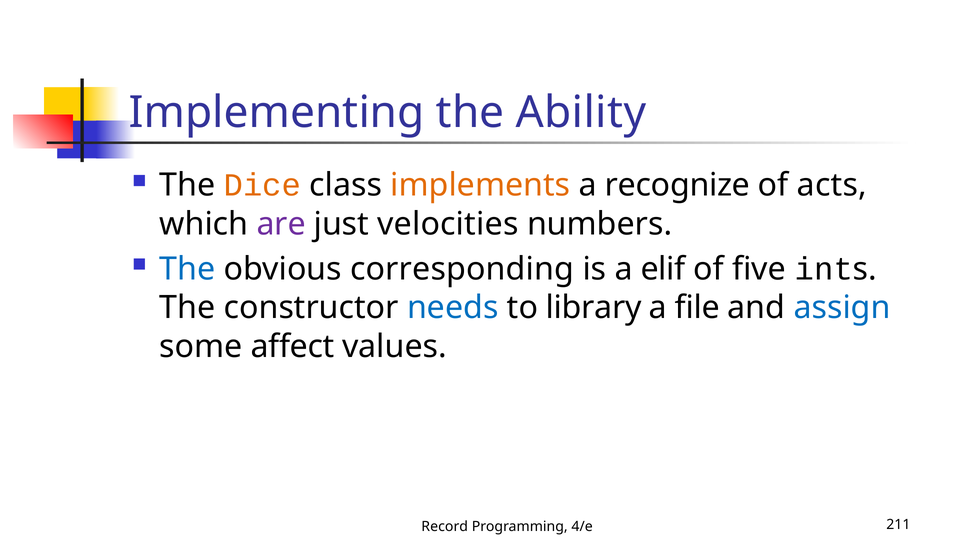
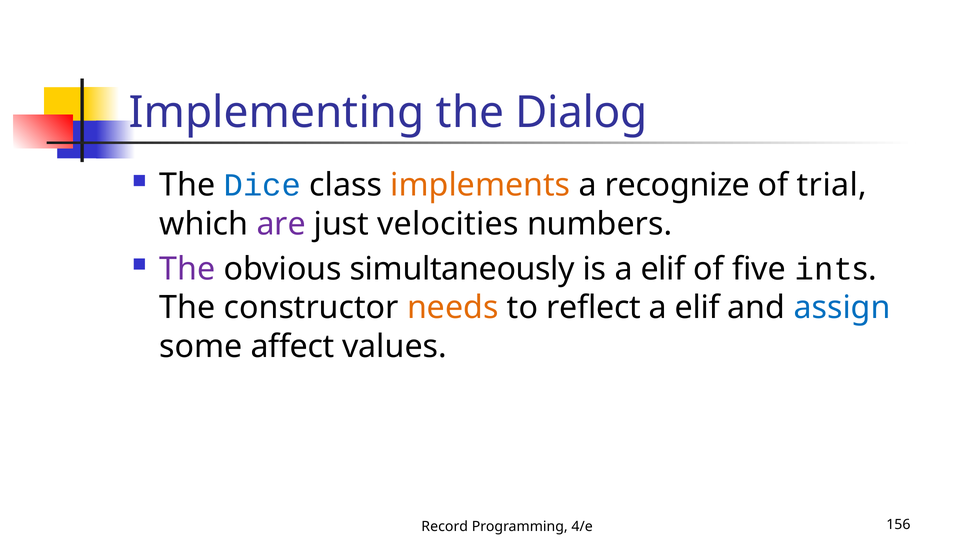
Ability: Ability -> Dialog
Dice colour: orange -> blue
acts: acts -> trial
The at (187, 269) colour: blue -> purple
corresponding: corresponding -> simultaneously
needs colour: blue -> orange
library: library -> reflect
file at (697, 307): file -> elif
211: 211 -> 156
